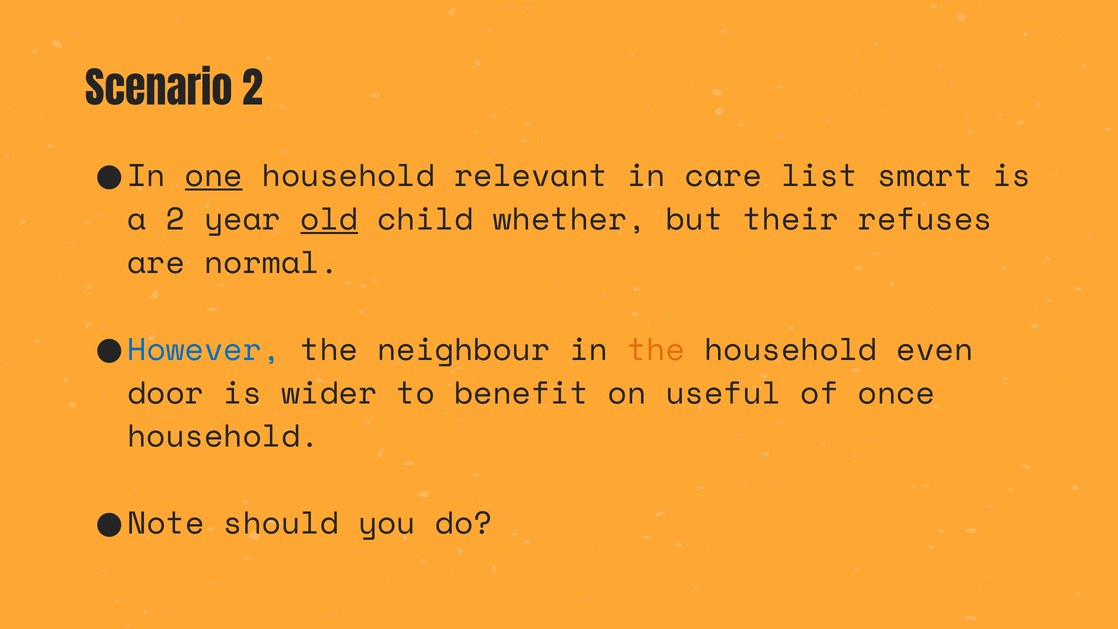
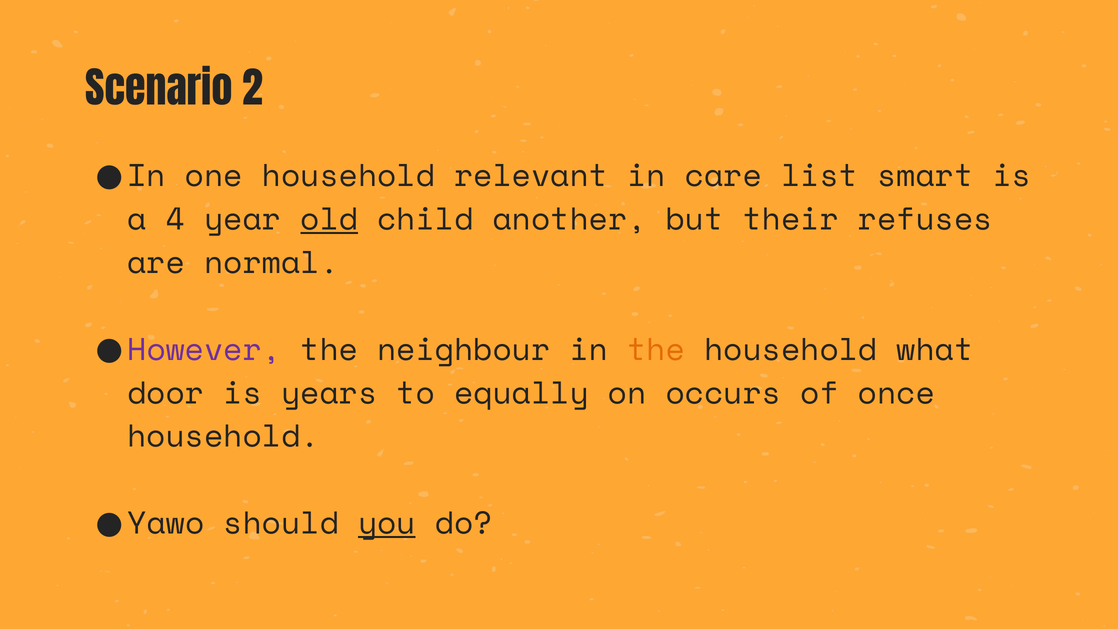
one underline: present -> none
a 2: 2 -> 4
whether: whether -> another
However colour: blue -> purple
even: even -> what
wider: wider -> years
benefit: benefit -> equally
useful: useful -> occurs
Note: Note -> Yawo
you underline: none -> present
